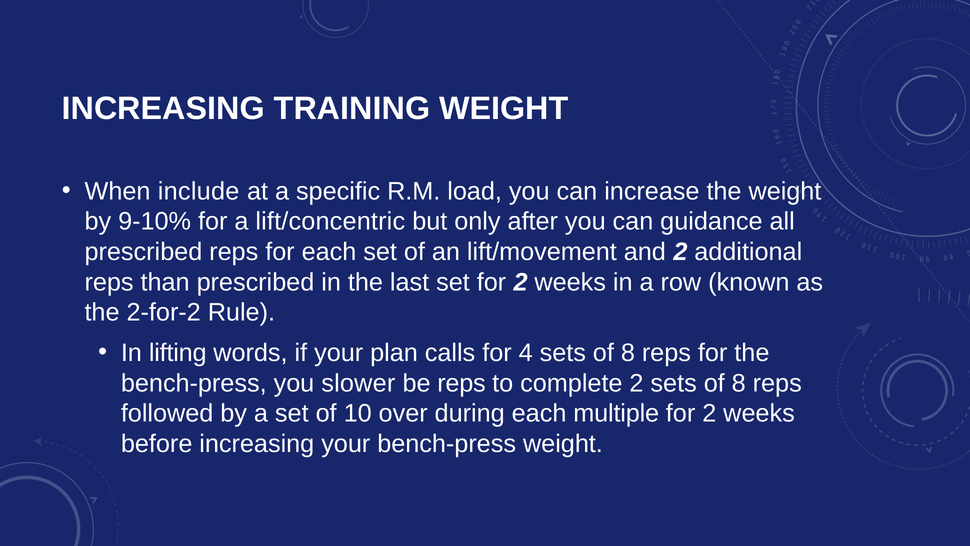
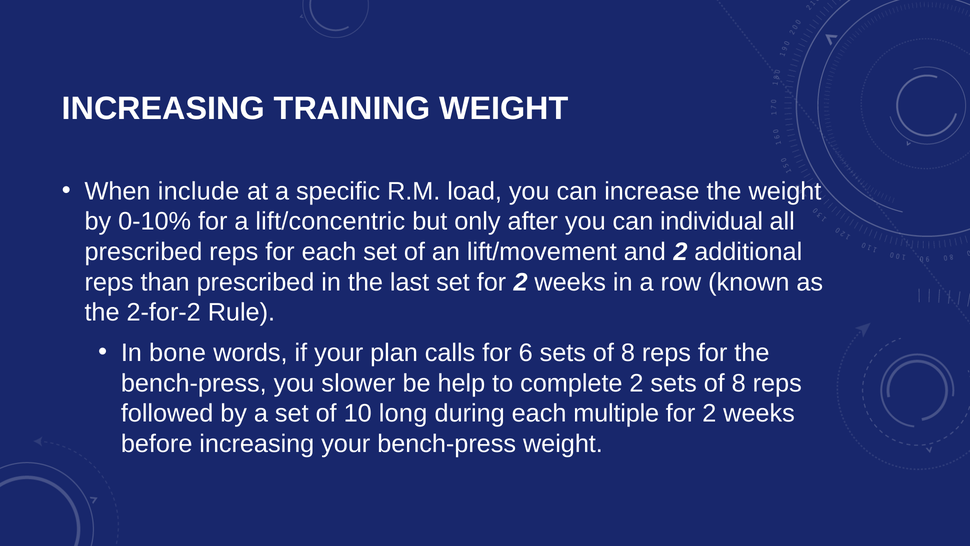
9-10%: 9-10% -> 0-10%
guidance: guidance -> individual
lifting: lifting -> bone
4: 4 -> 6
be reps: reps -> help
over: over -> long
